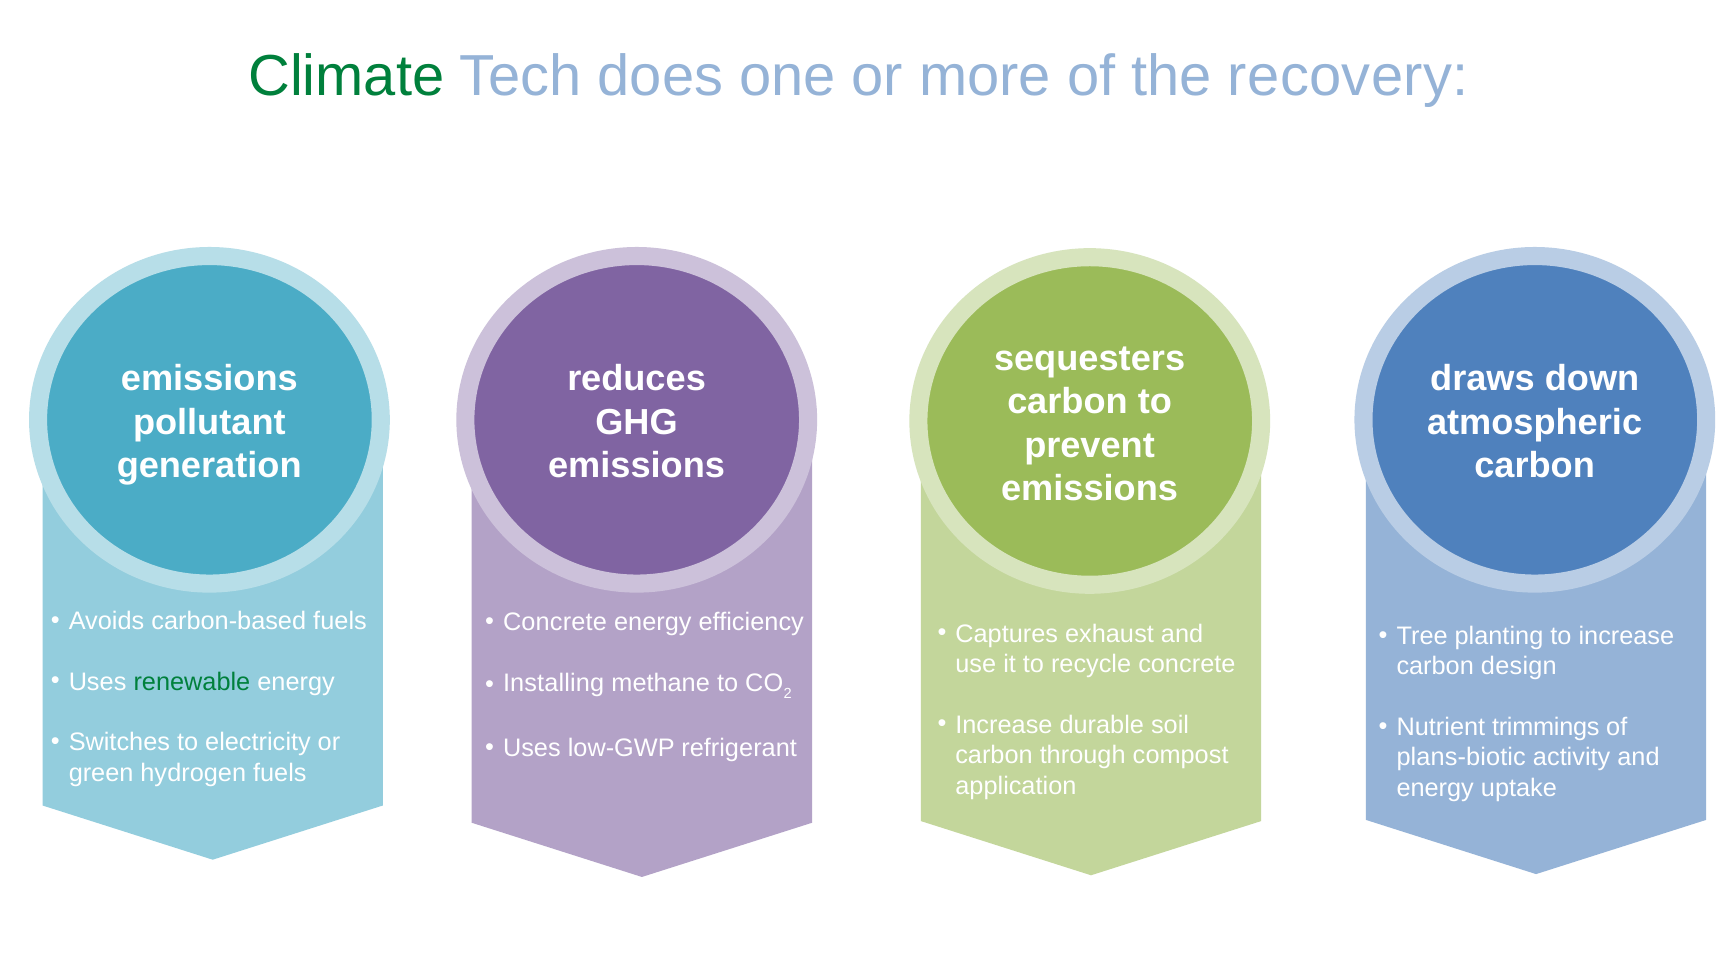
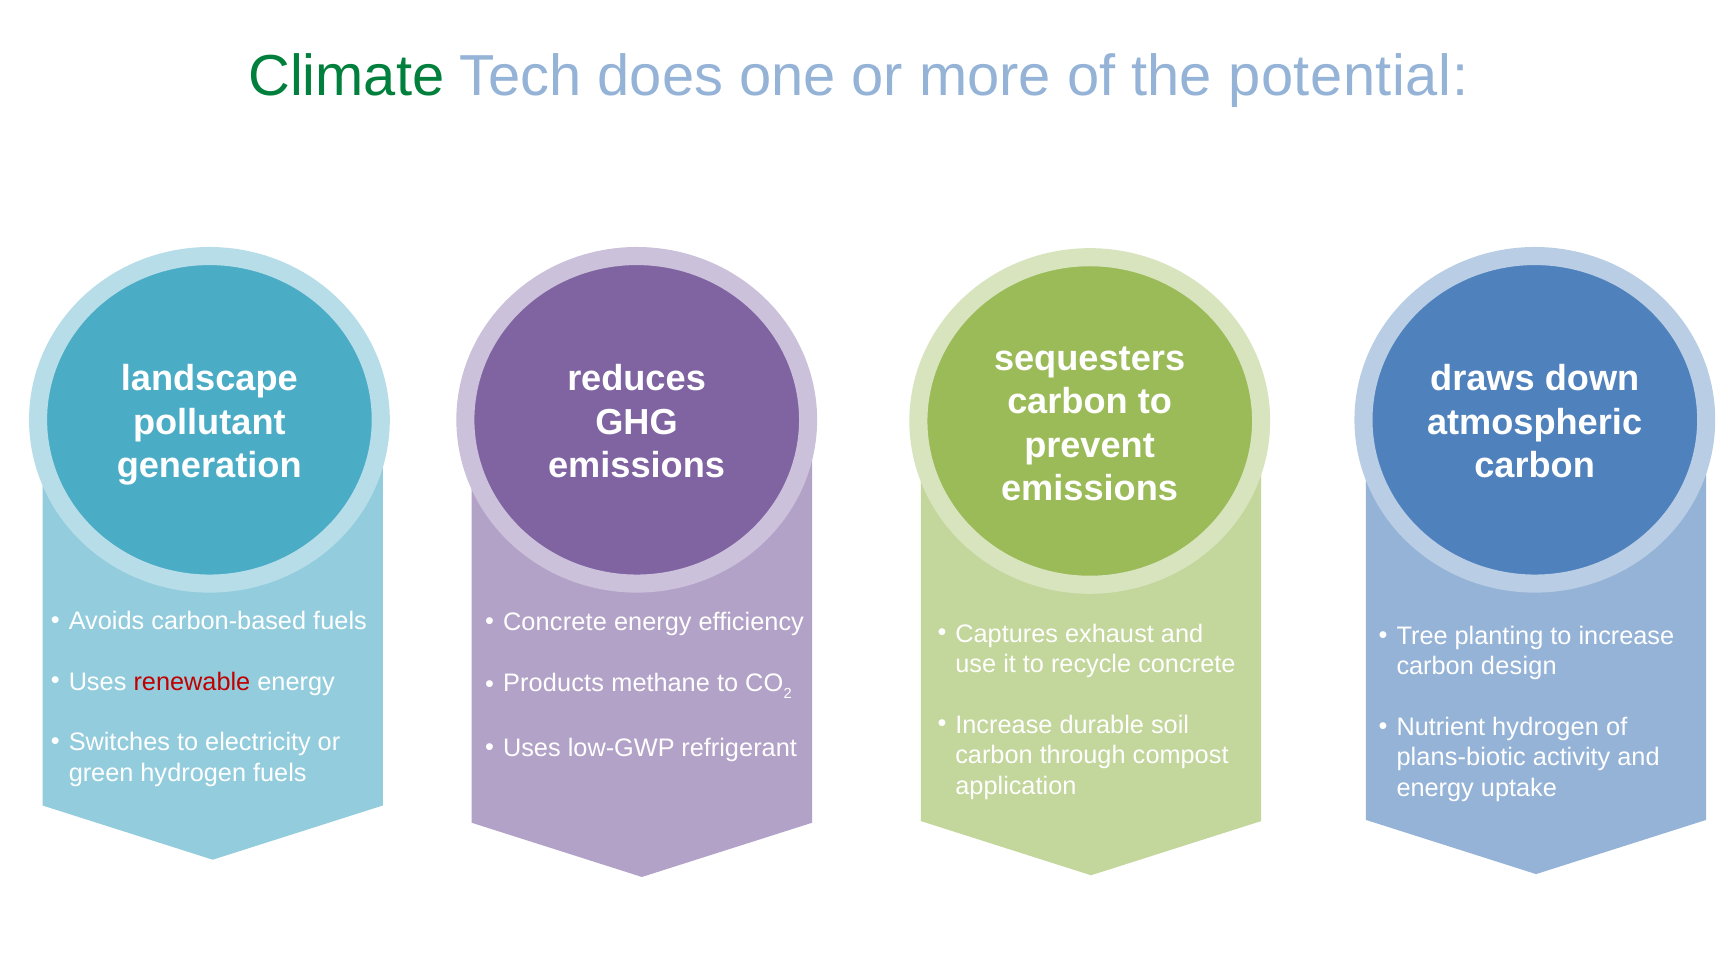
recovery: recovery -> potential
emissions at (209, 379): emissions -> landscape
renewable colour: green -> red
Installing: Installing -> Products
Nutrient trimmings: trimmings -> hydrogen
